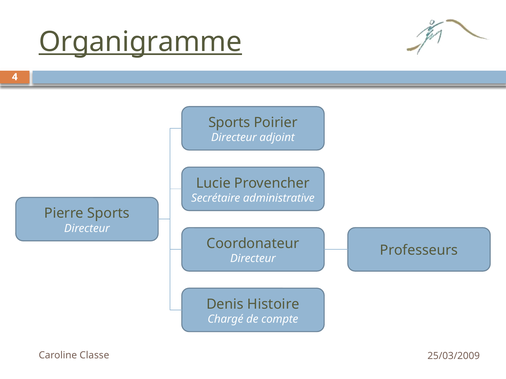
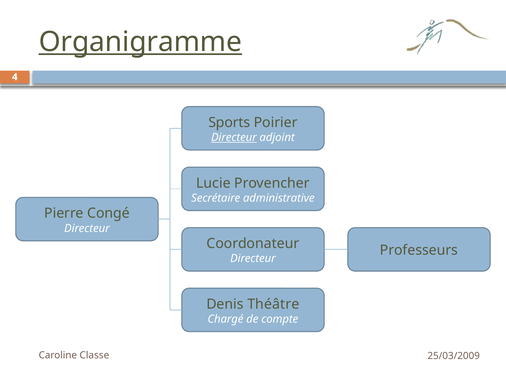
Directeur at (234, 138) underline: none -> present
Pierre Sports: Sports -> Congé
Histoire: Histoire -> Théâtre
